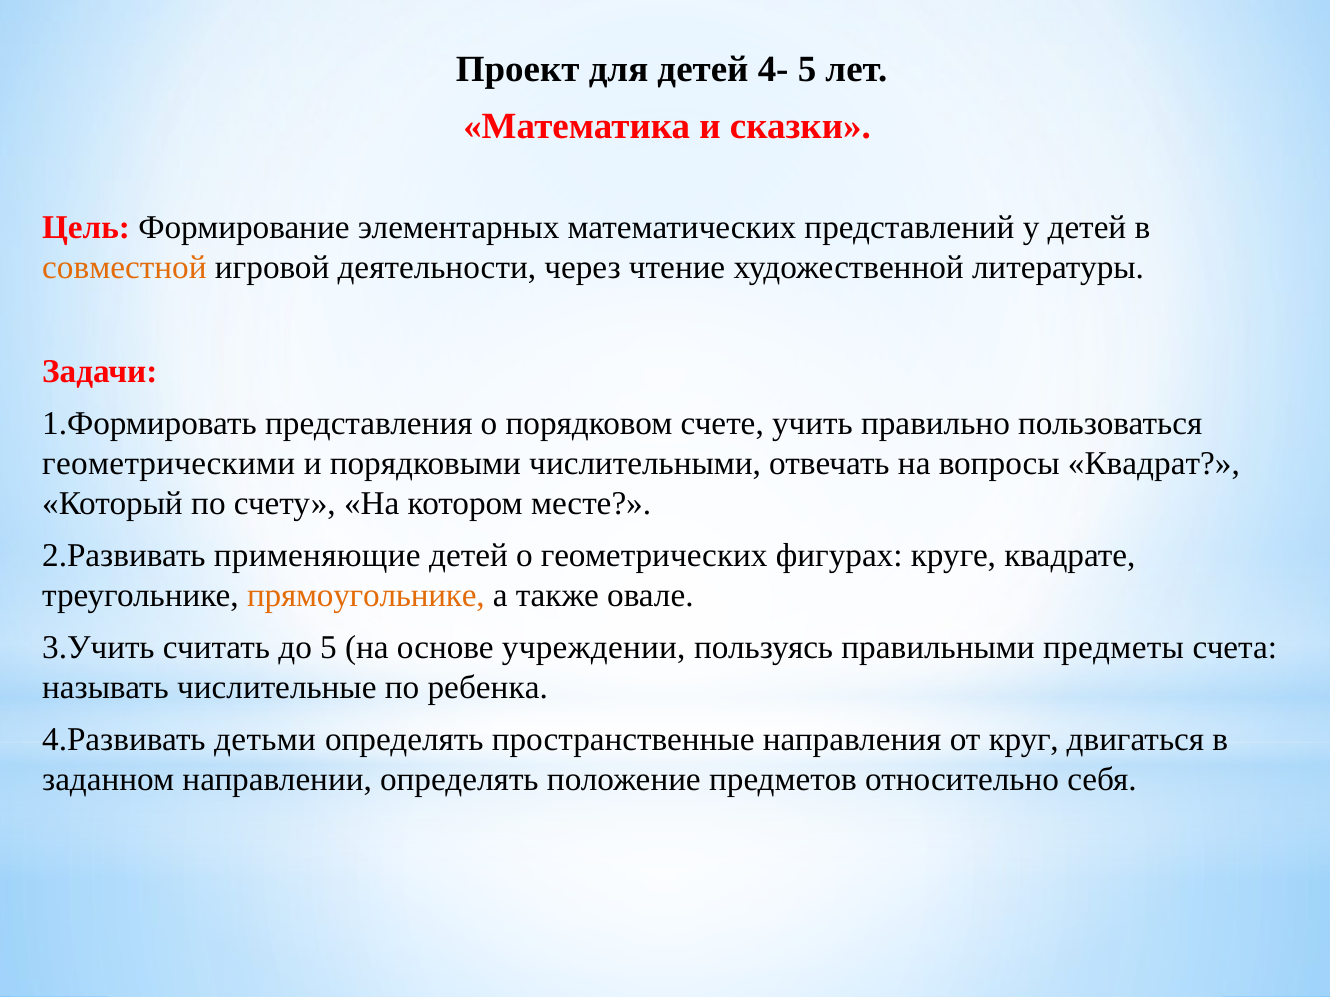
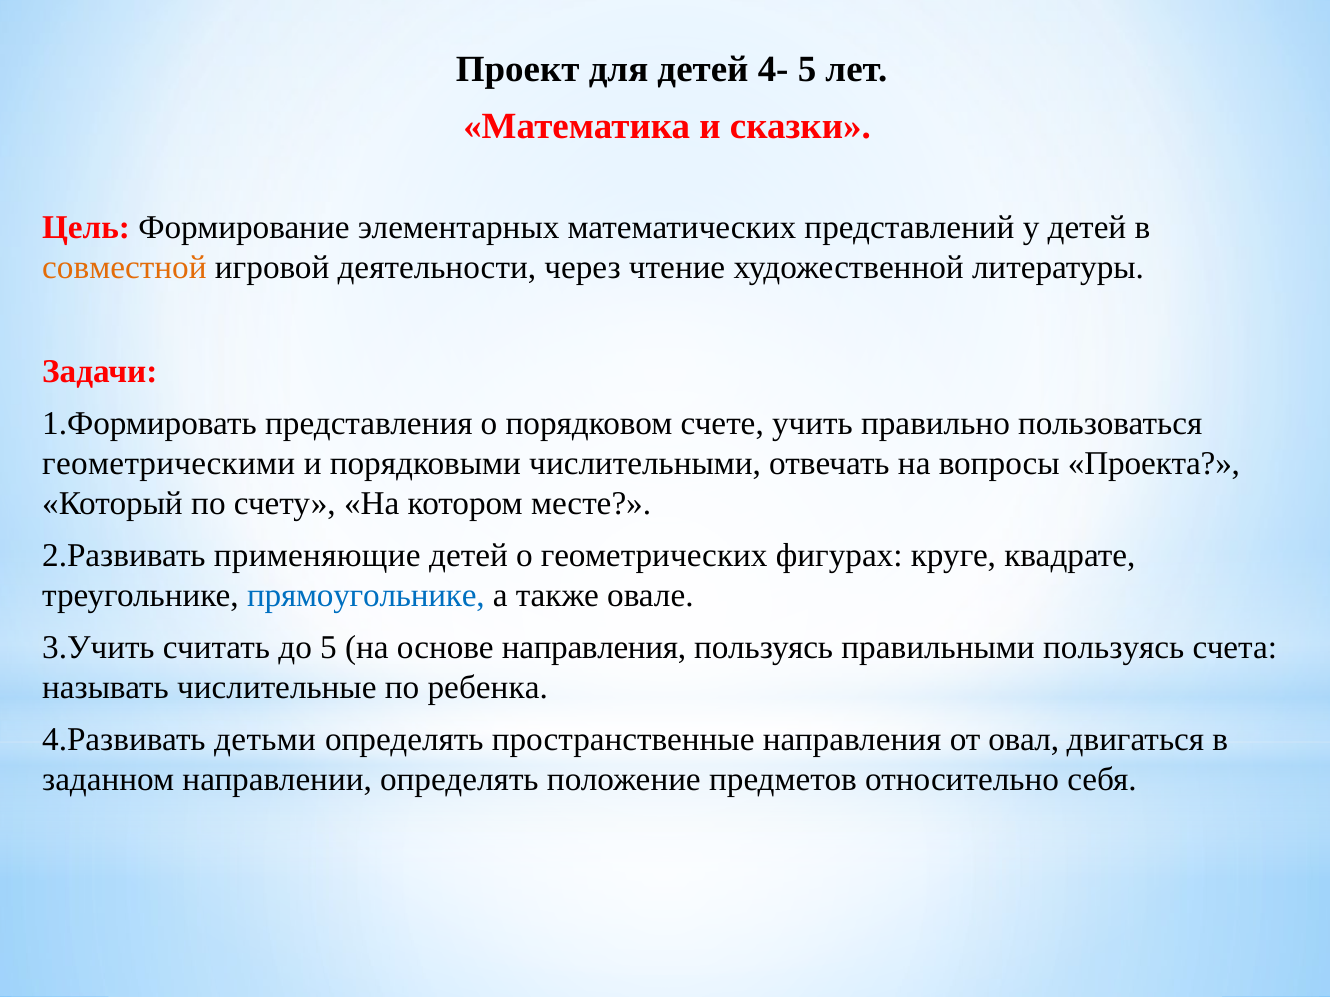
Квадрат: Квадрат -> Проекта
прямоугольнике colour: orange -> blue
основе учреждении: учреждении -> направления
правильными предметы: предметы -> пользуясь
круг: круг -> овал
